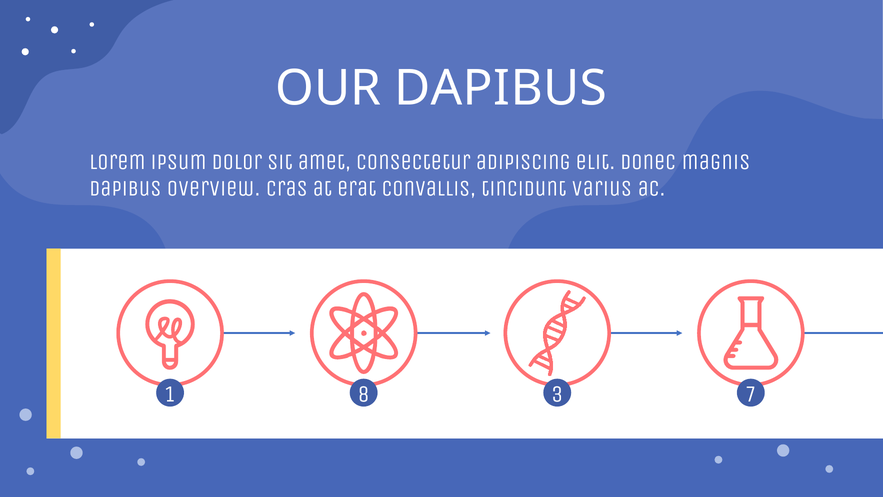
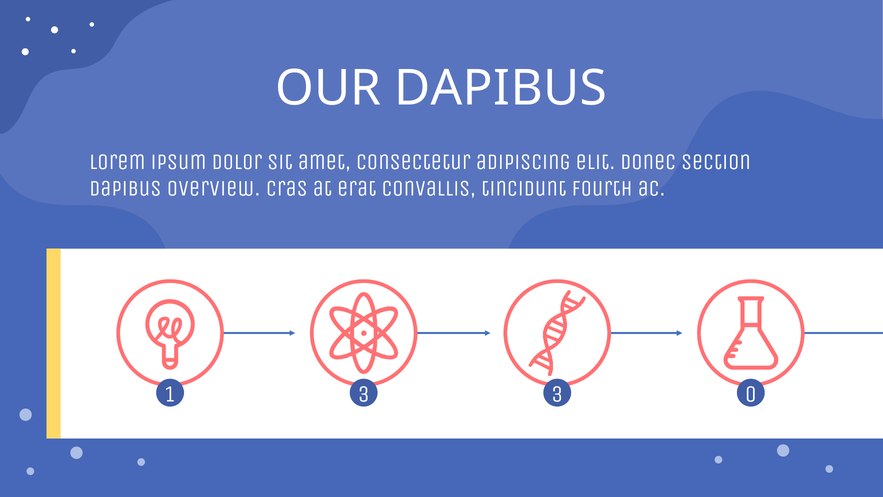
magnis: magnis -> section
varius: varius -> fourth
1 8: 8 -> 3
7: 7 -> 0
